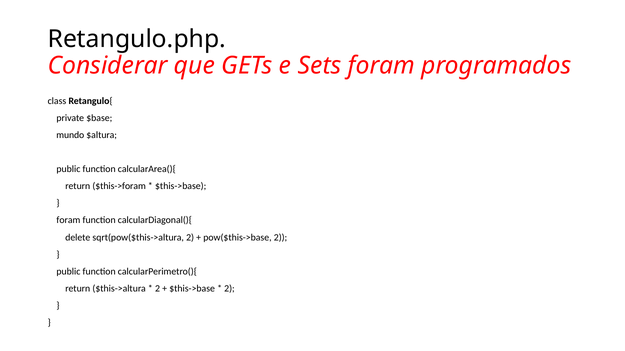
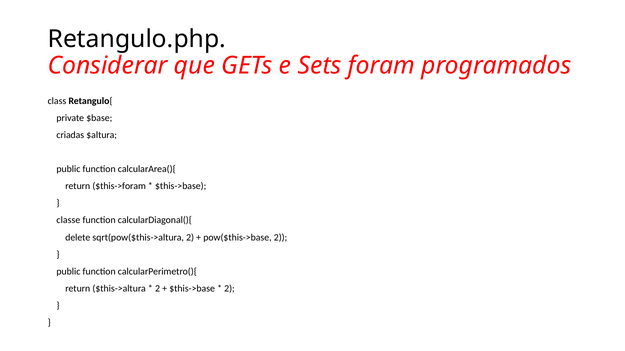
mundo: mundo -> criadas
foram at (68, 221): foram -> classe
